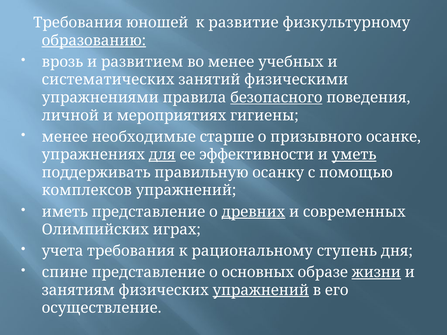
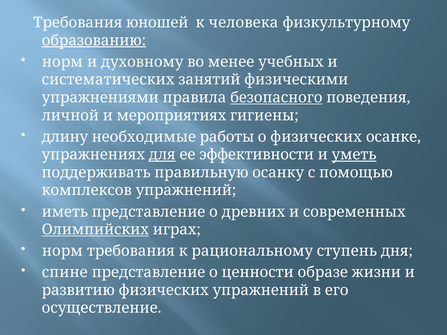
развитие: развитие -> человека
врозь at (62, 62): врозь -> норм
развитием: развитием -> духовному
менее at (65, 137): менее -> длину
старше: старше -> работы
о призывного: призывного -> физических
древних underline: present -> none
Олимпийских underline: none -> present
учета at (62, 251): учета -> норм
основных: основных -> ценности
жизни underline: present -> none
занятиям: занятиям -> развитию
упражнений at (261, 290) underline: present -> none
